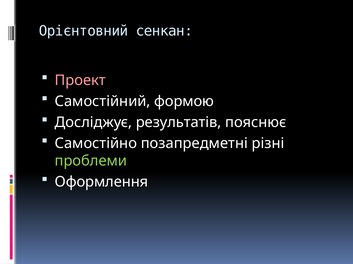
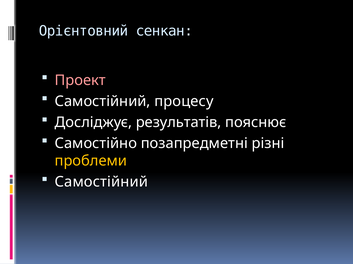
формою: формою -> процесу
проблеми colour: light green -> yellow
Оформлення at (101, 182): Оформлення -> Самостійний
